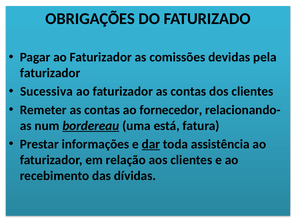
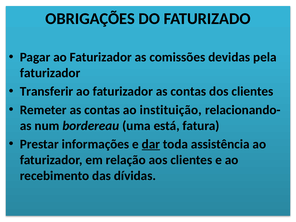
Sucessiva: Sucessiva -> Transferir
fornecedor: fornecedor -> instituição
bordereau underline: present -> none
